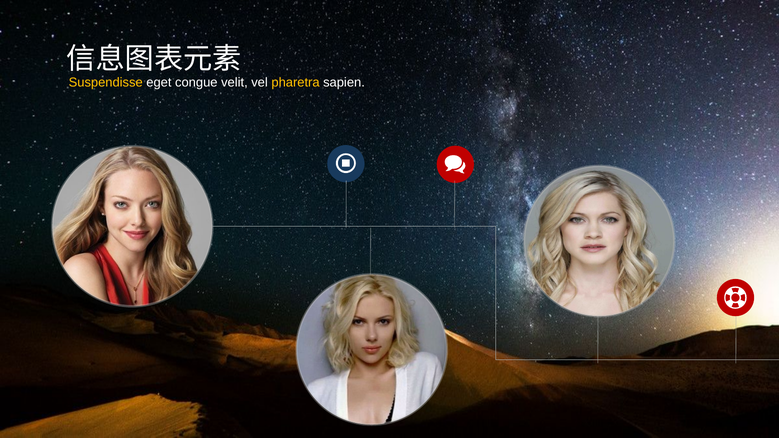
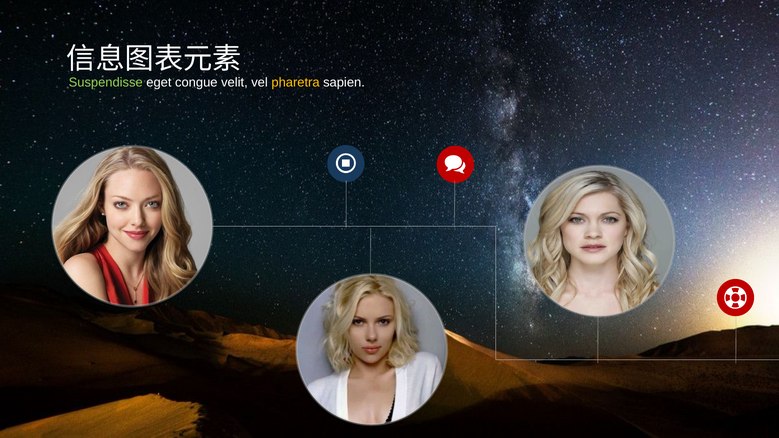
Suspendisse colour: yellow -> light green
